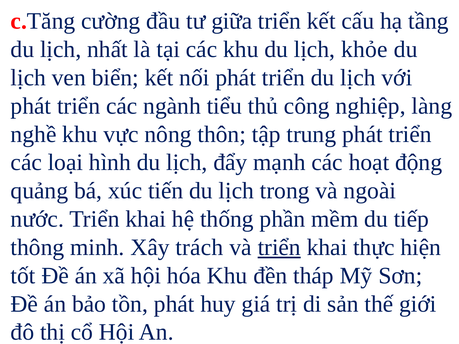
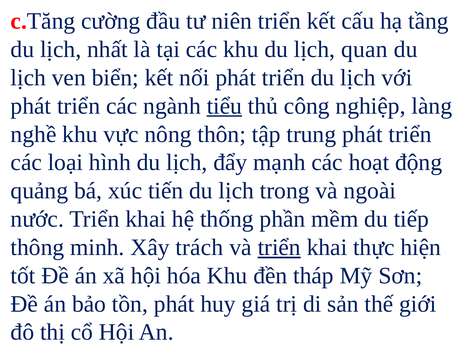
giữa: giữa -> niên
khỏe: khỏe -> quan
tiểu underline: none -> present
